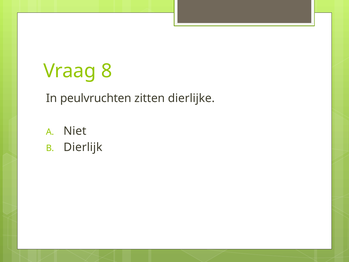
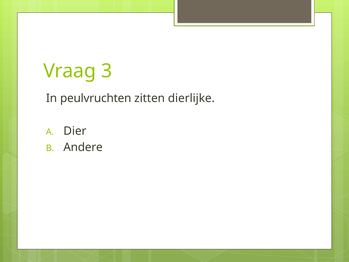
8: 8 -> 3
Niet: Niet -> Dier
Dierlijk: Dierlijk -> Andere
